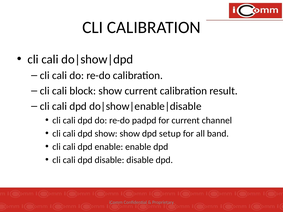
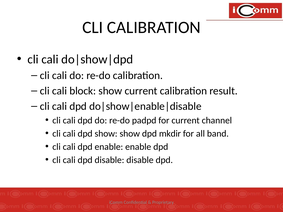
setup: setup -> mkdir
